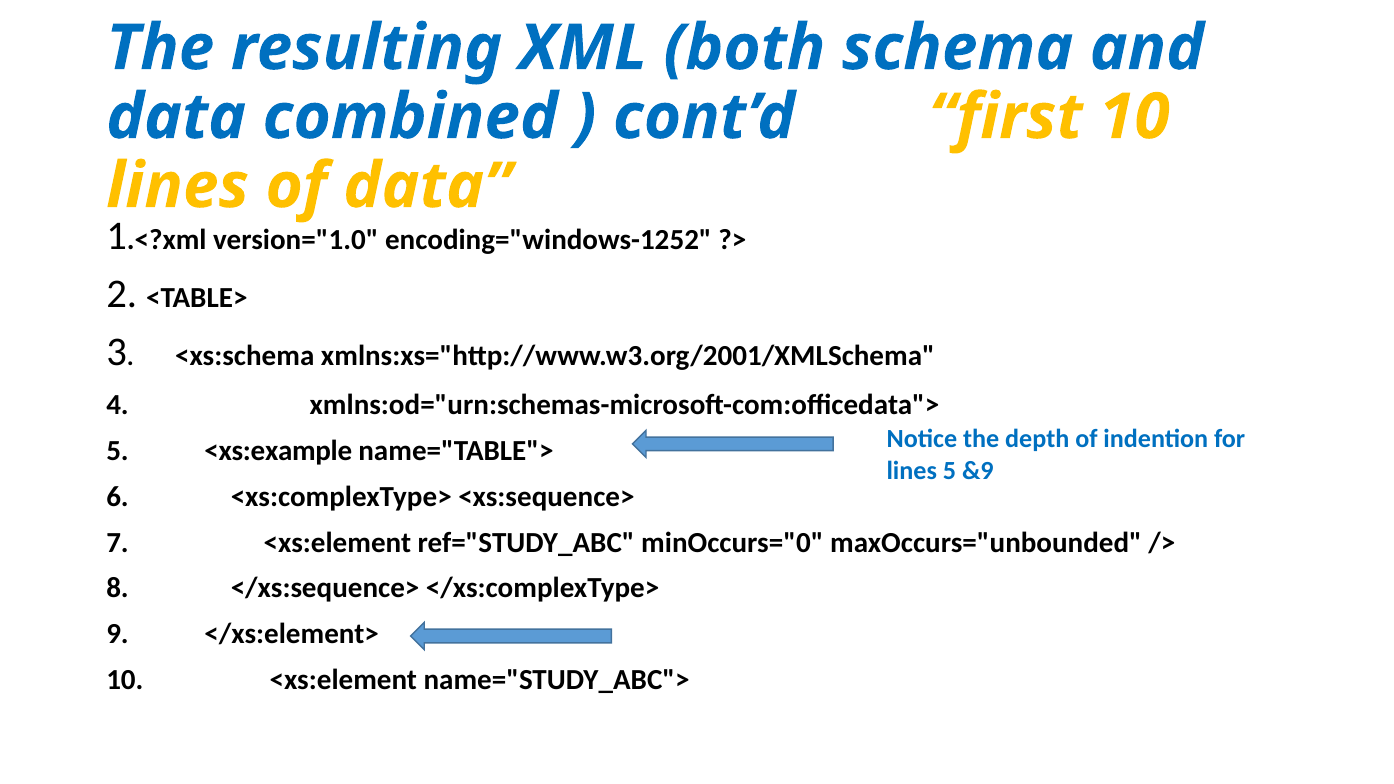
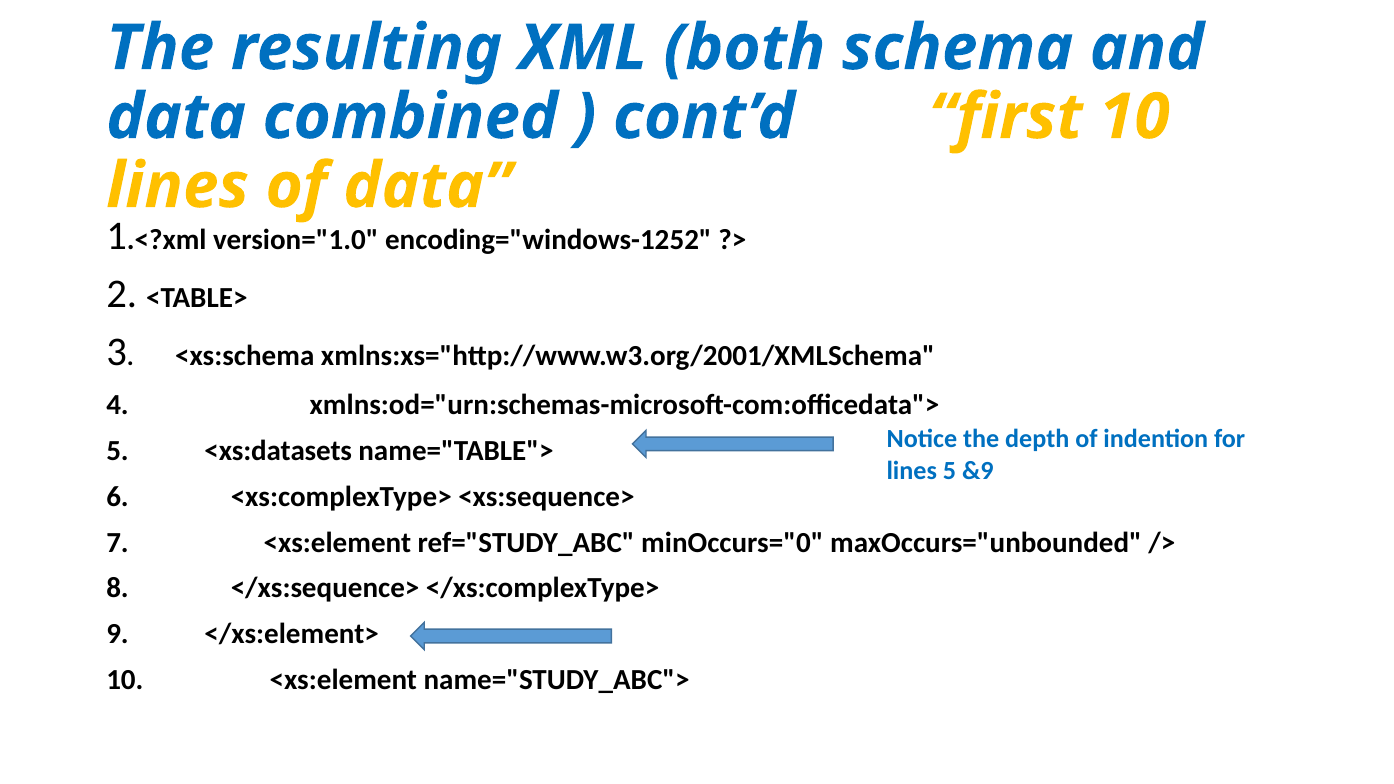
<xs:example: <xs:example -> <xs:datasets
